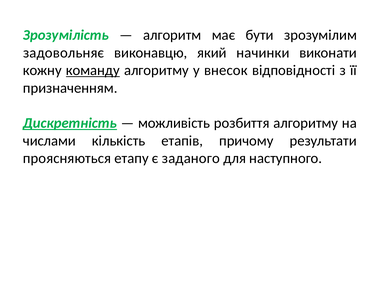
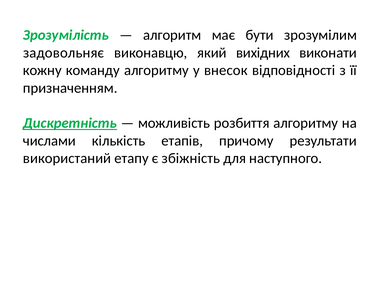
начинки: начинки -> вихідних
команду underline: present -> none
проясняються: проясняються -> використаний
заданого: заданого -> збіжність
